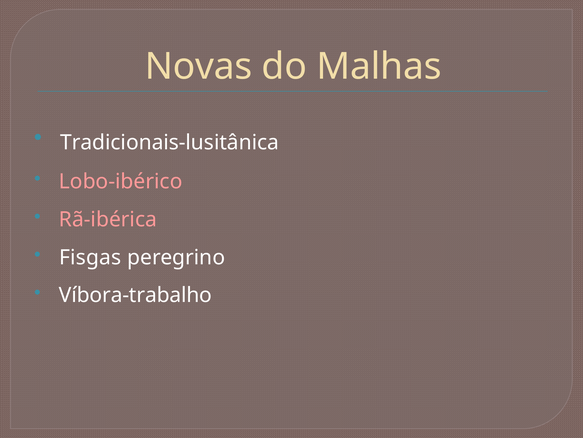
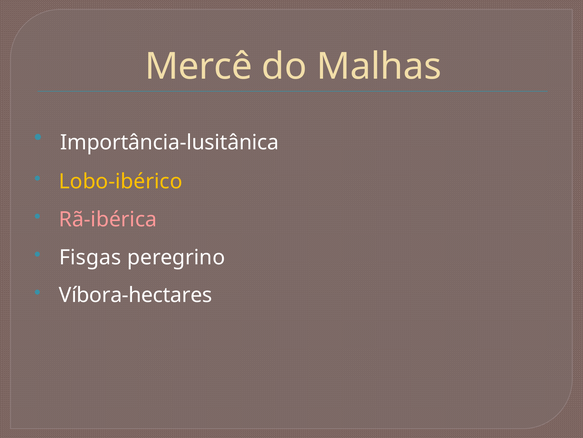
Novas: Novas -> Mercê
Tradicionais-lusitânica: Tradicionais-lusitânica -> Importância-lusitânica
Lobo-ibérico colour: pink -> yellow
Víbora-trabalho: Víbora-trabalho -> Víbora-hectares
